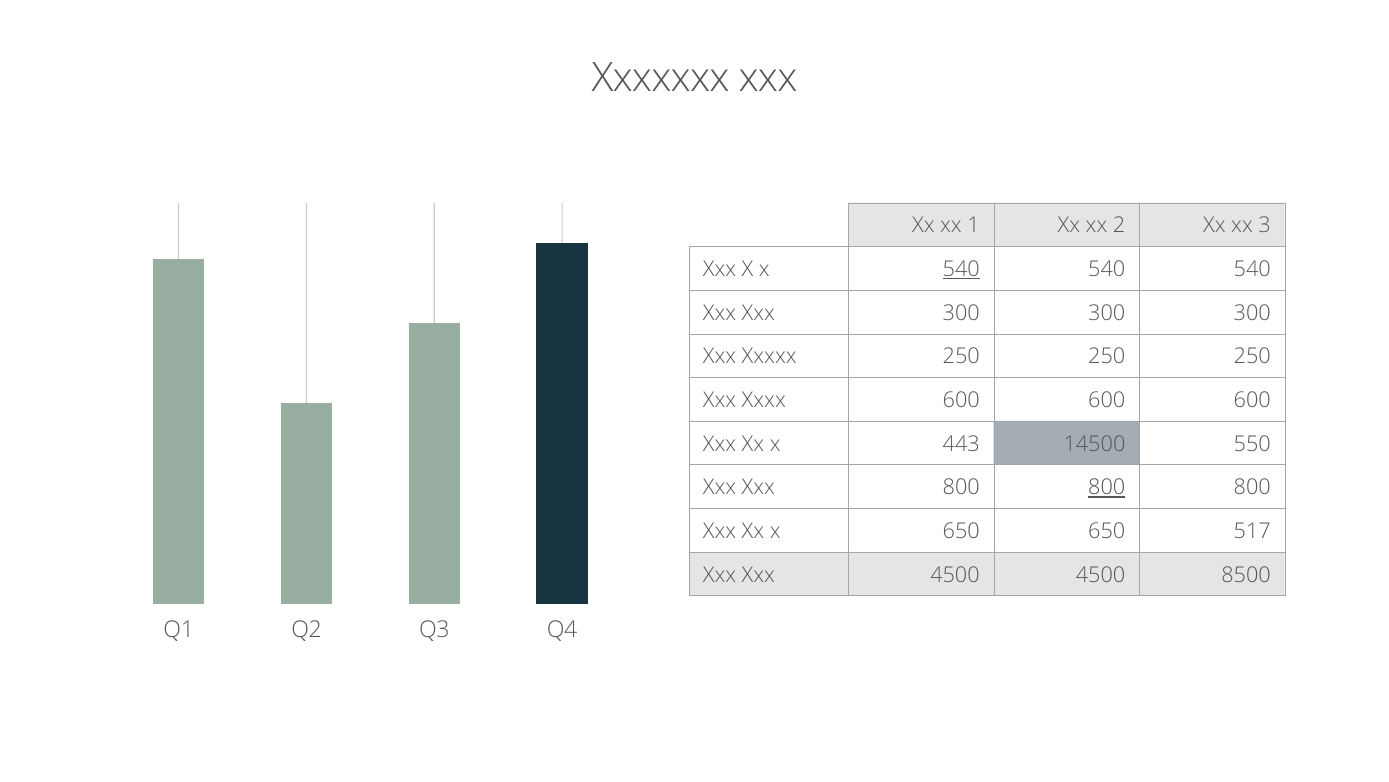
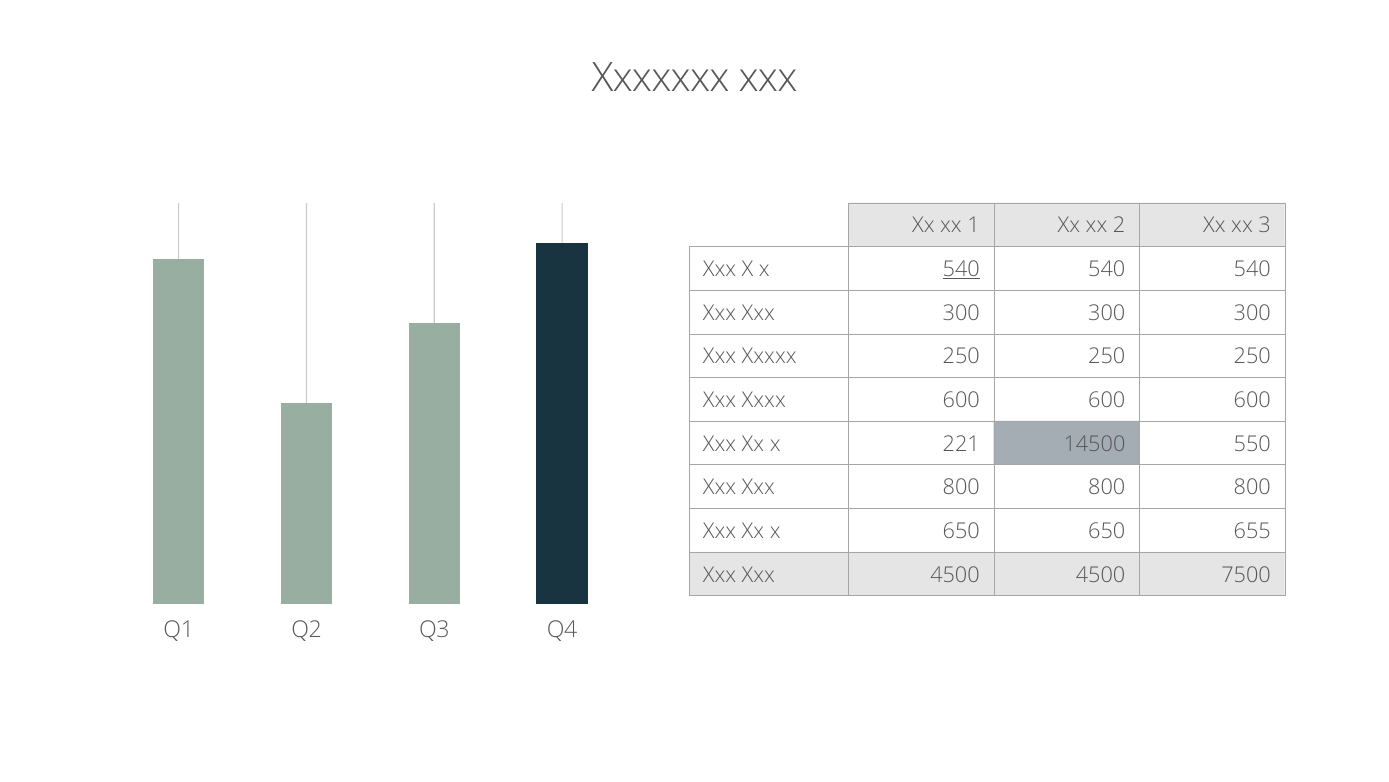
443: 443 -> 221
800 at (1107, 487) underline: present -> none
517: 517 -> 655
8500: 8500 -> 7500
